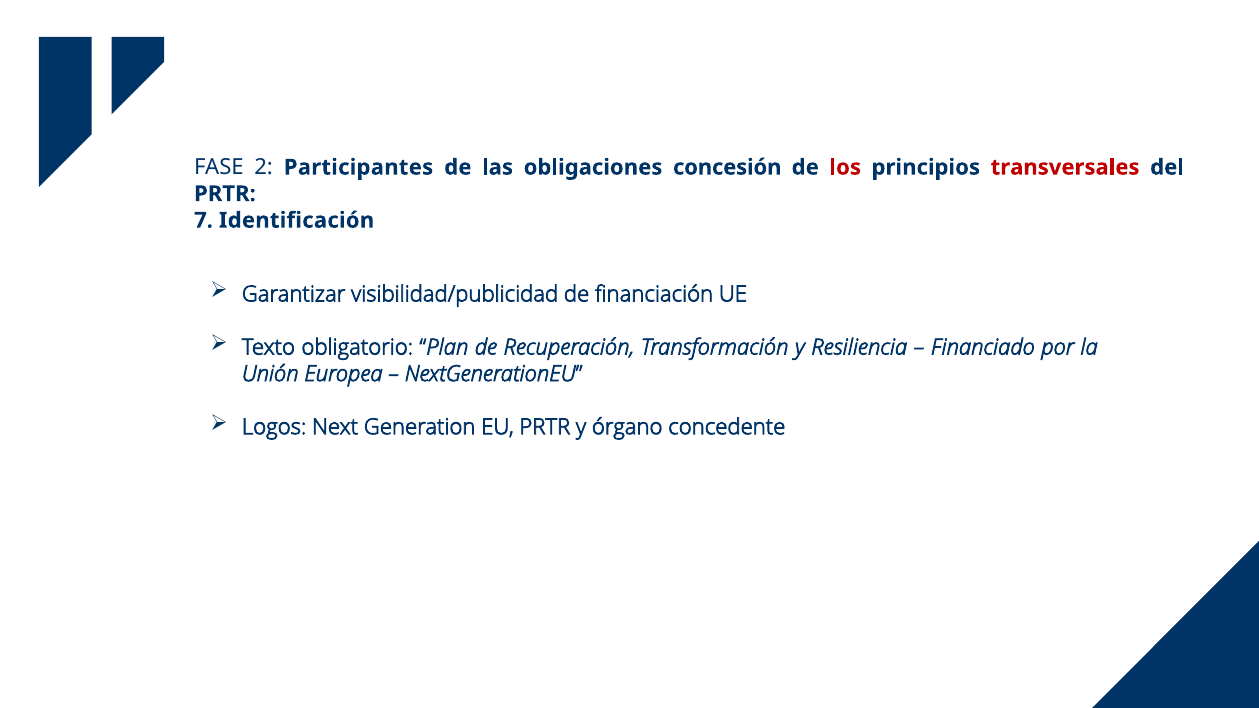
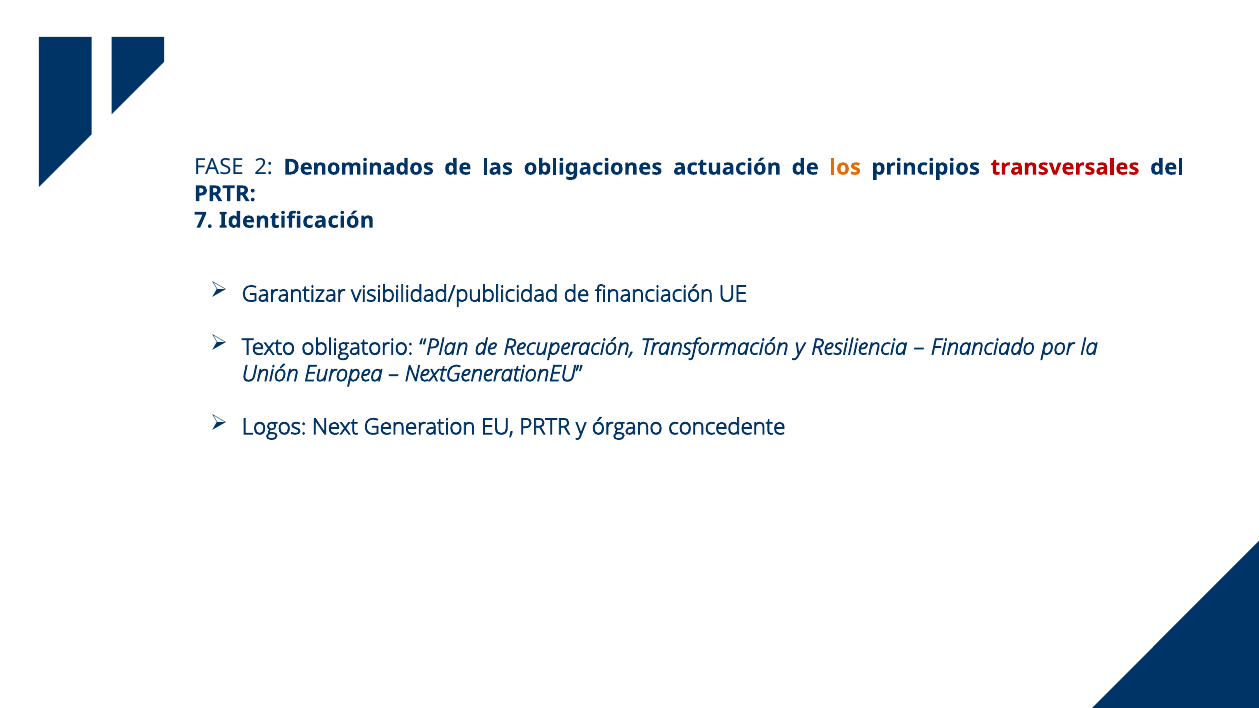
Participantes: Participantes -> Denominados
concesión: concesión -> actuación
los colour: red -> orange
